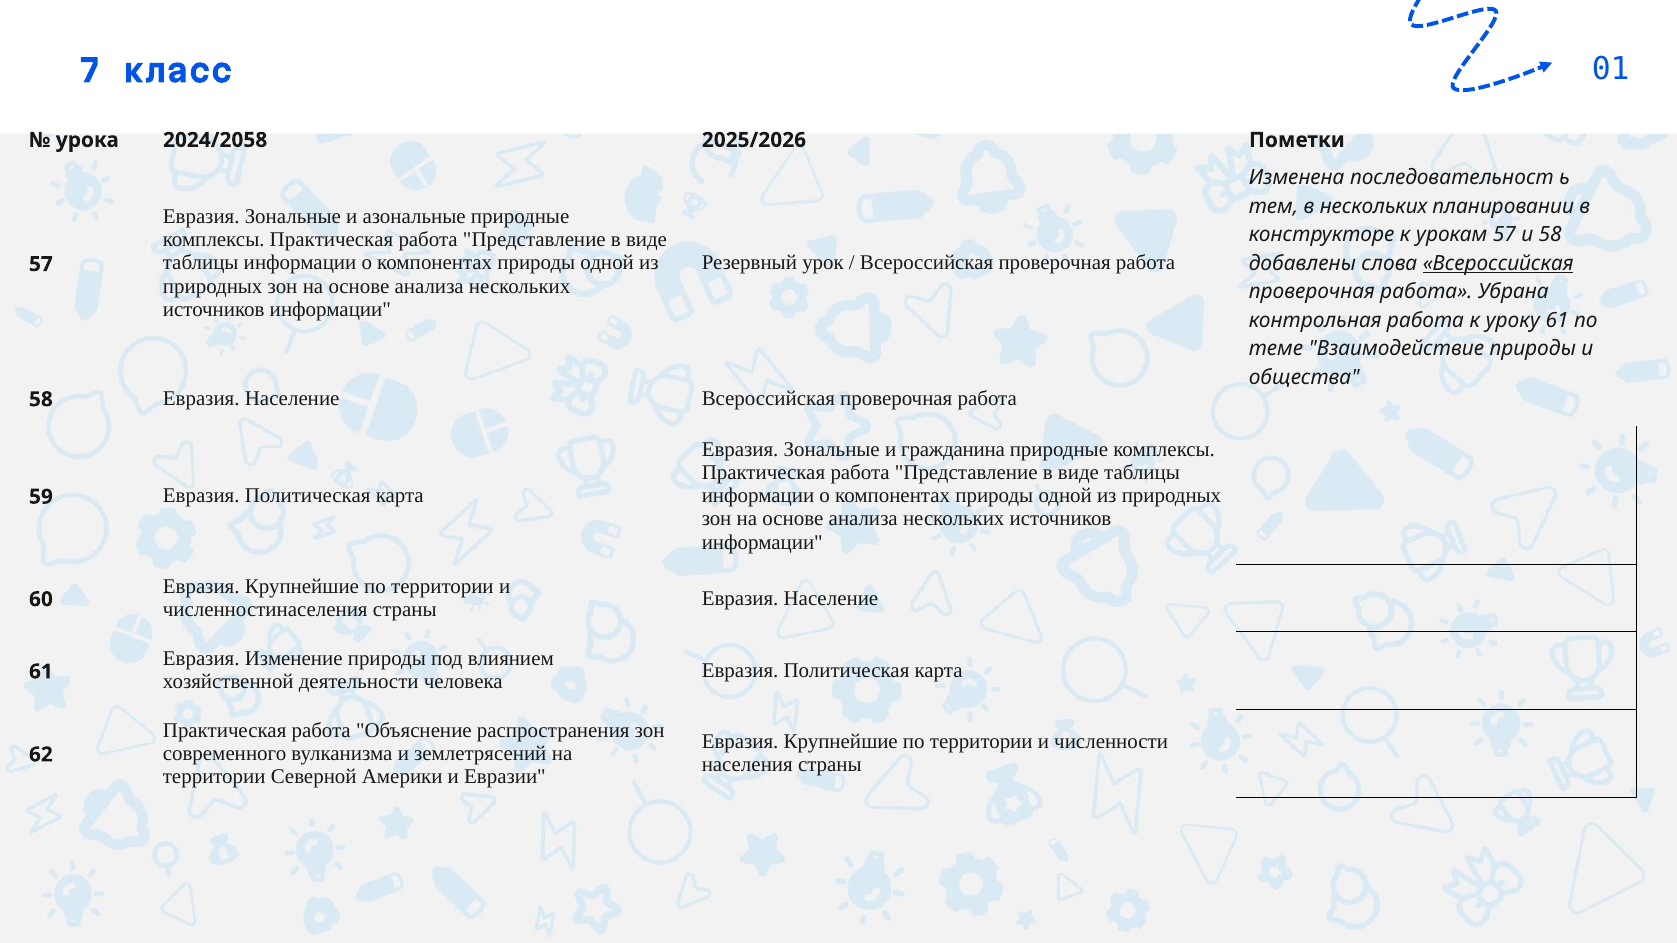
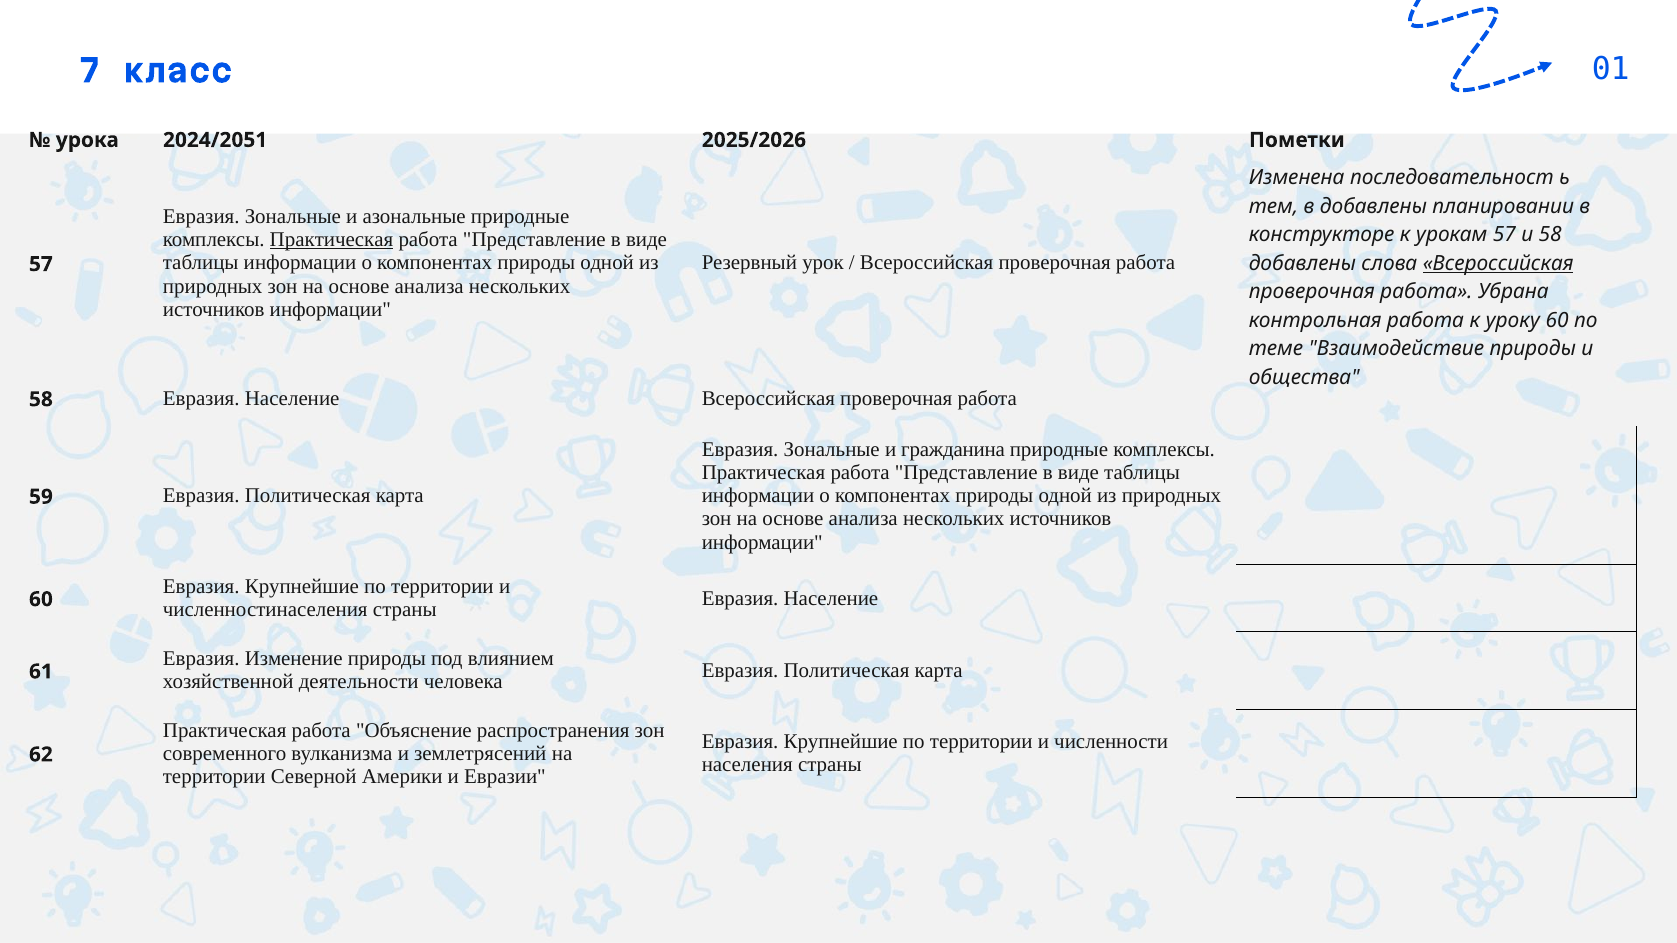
2024/2058: 2024/2058 -> 2024/2051
в нескольких: нескольких -> добавлены
Практическая at (331, 240) underline: none -> present
уроку 61: 61 -> 60
